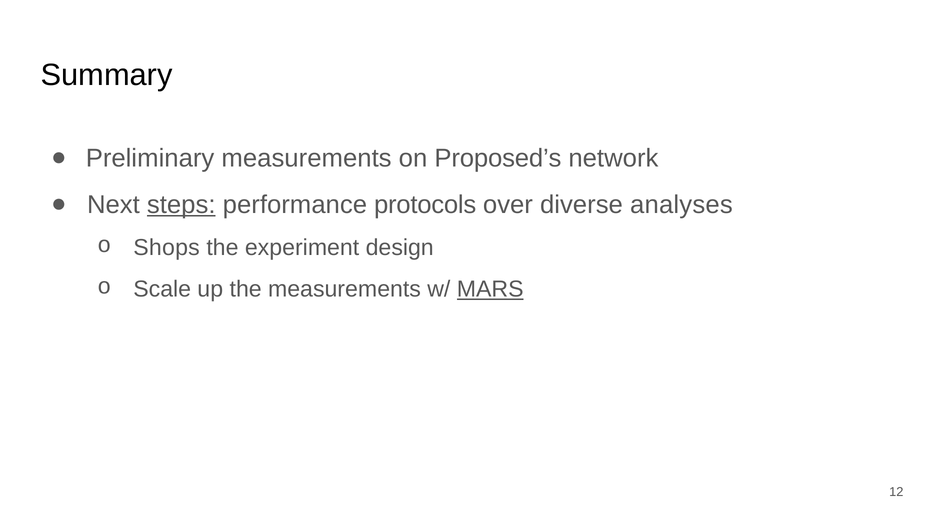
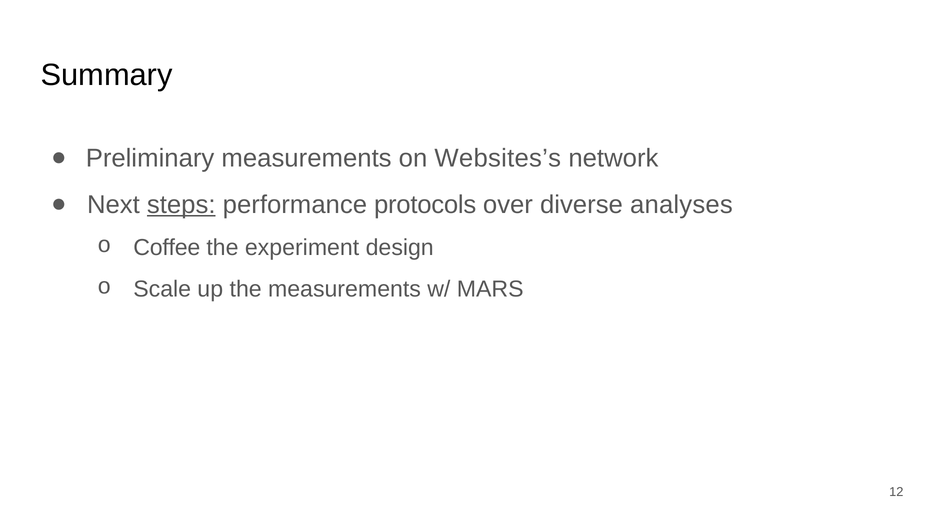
Proposed’s: Proposed’s -> Websites’s
Shops: Shops -> Coffee
MARS underline: present -> none
